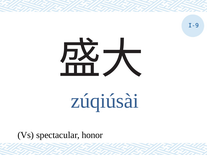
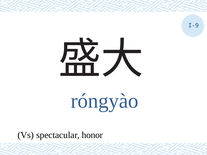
zúqiúsài: zúqiúsài -> róngyào
